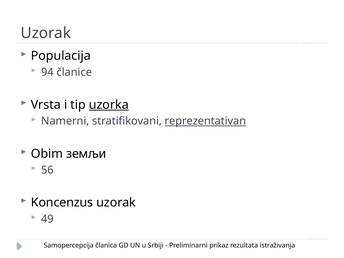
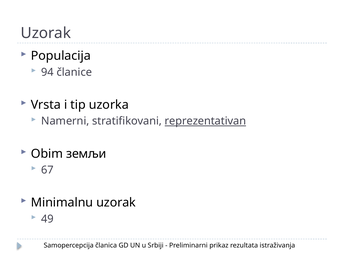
uzorka underline: present -> none
56: 56 -> 67
Koncenzus: Koncenzus -> Minimalnu
